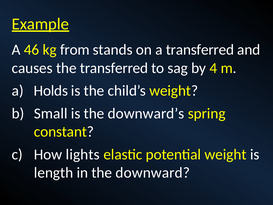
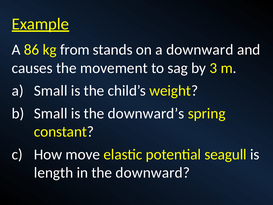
46: 46 -> 86
a transferred: transferred -> downward
the transferred: transferred -> movement
4: 4 -> 3
a Holds: Holds -> Small
lights: lights -> move
potential weight: weight -> seagull
